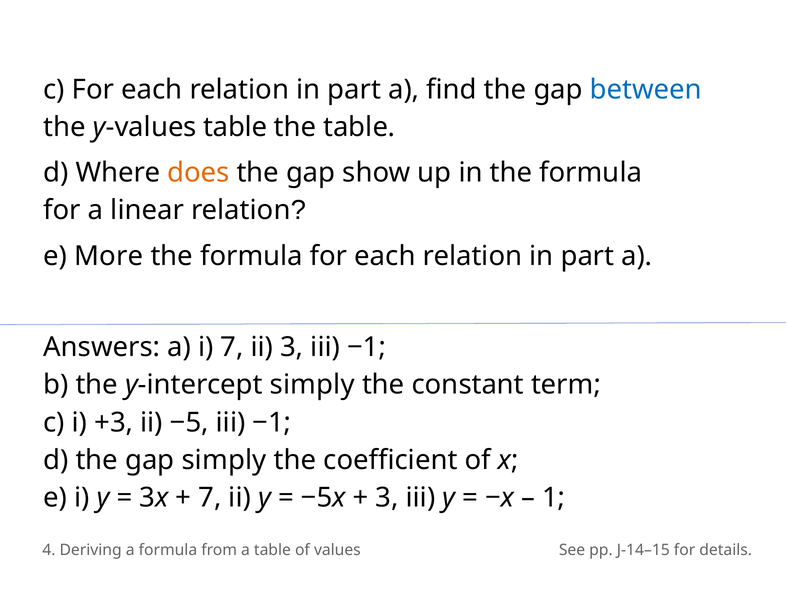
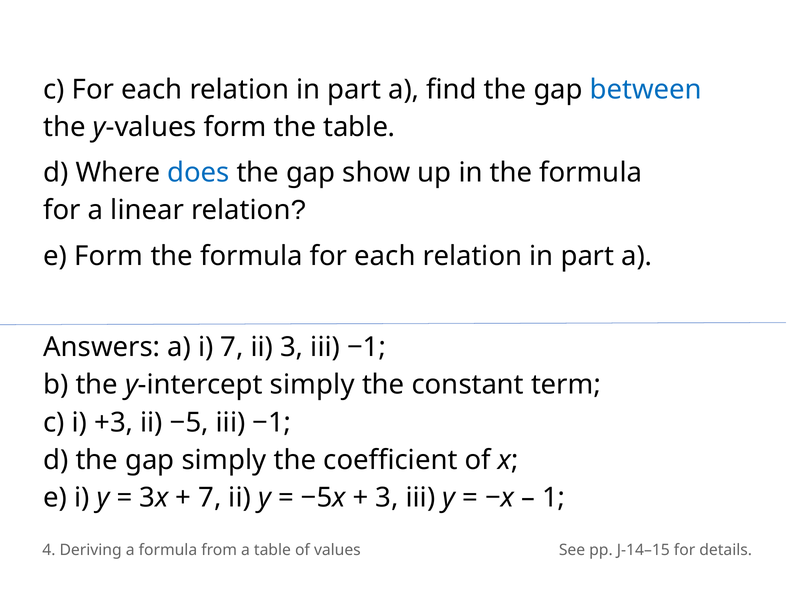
y-values table: table -> form
does colour: orange -> blue
e More: More -> Form
